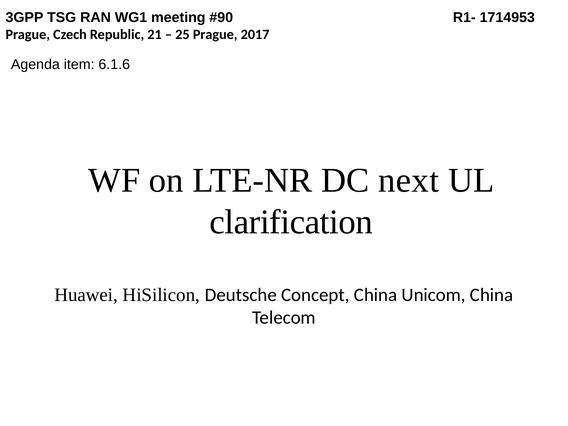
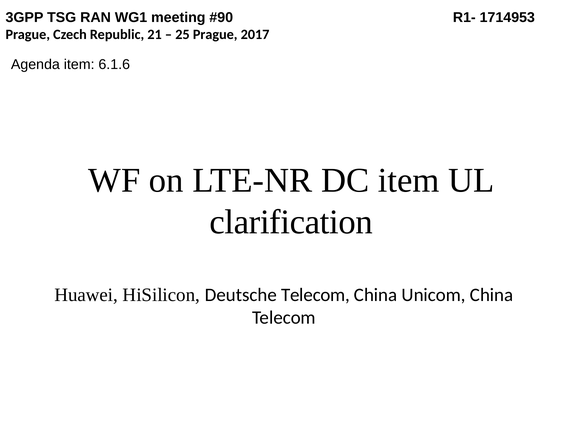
DC next: next -> item
Deutsche Concept: Concept -> Telecom
